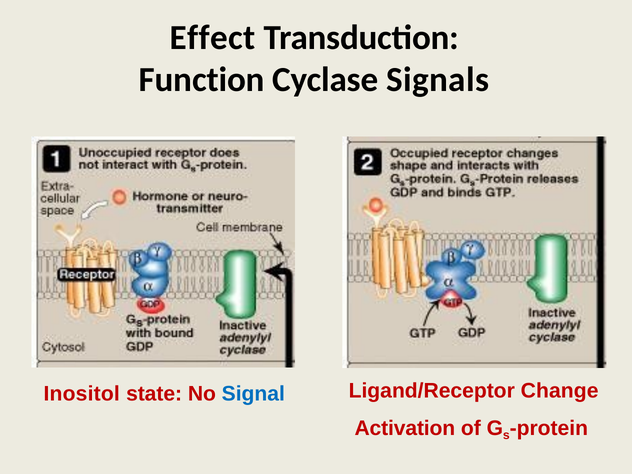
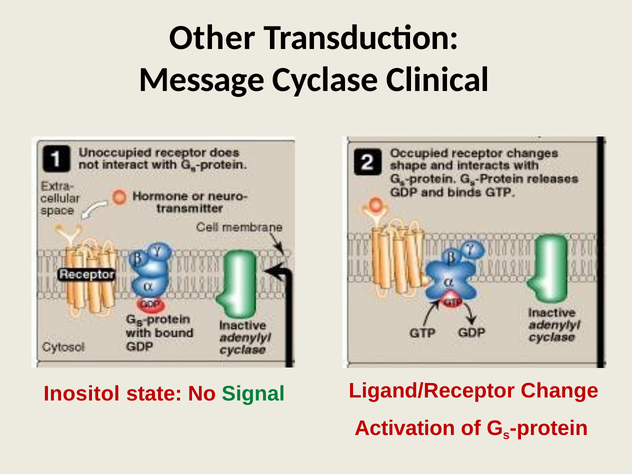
Effect: Effect -> Other
Function: Function -> Message
Signals: Signals -> Clinical
Signal colour: blue -> green
